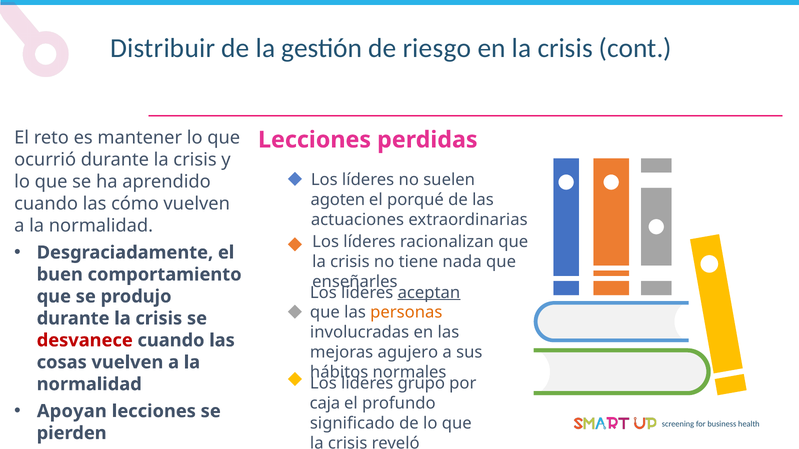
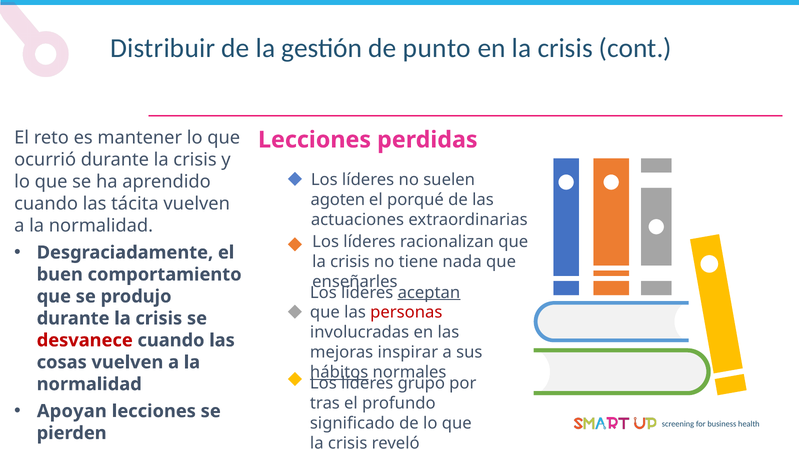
riesgo: riesgo -> punto
cómo: cómo -> tácita
personas colour: orange -> red
agujero: agujero -> inspirar
hábitos underline: none -> present
caja: caja -> tras
